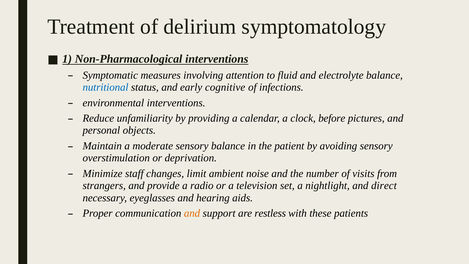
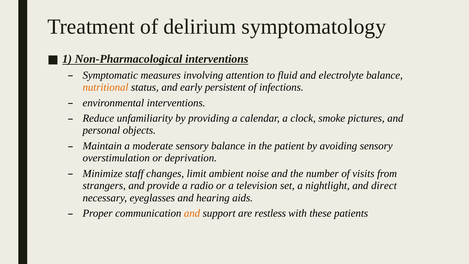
nutritional colour: blue -> orange
cognitive: cognitive -> persistent
before: before -> smoke
